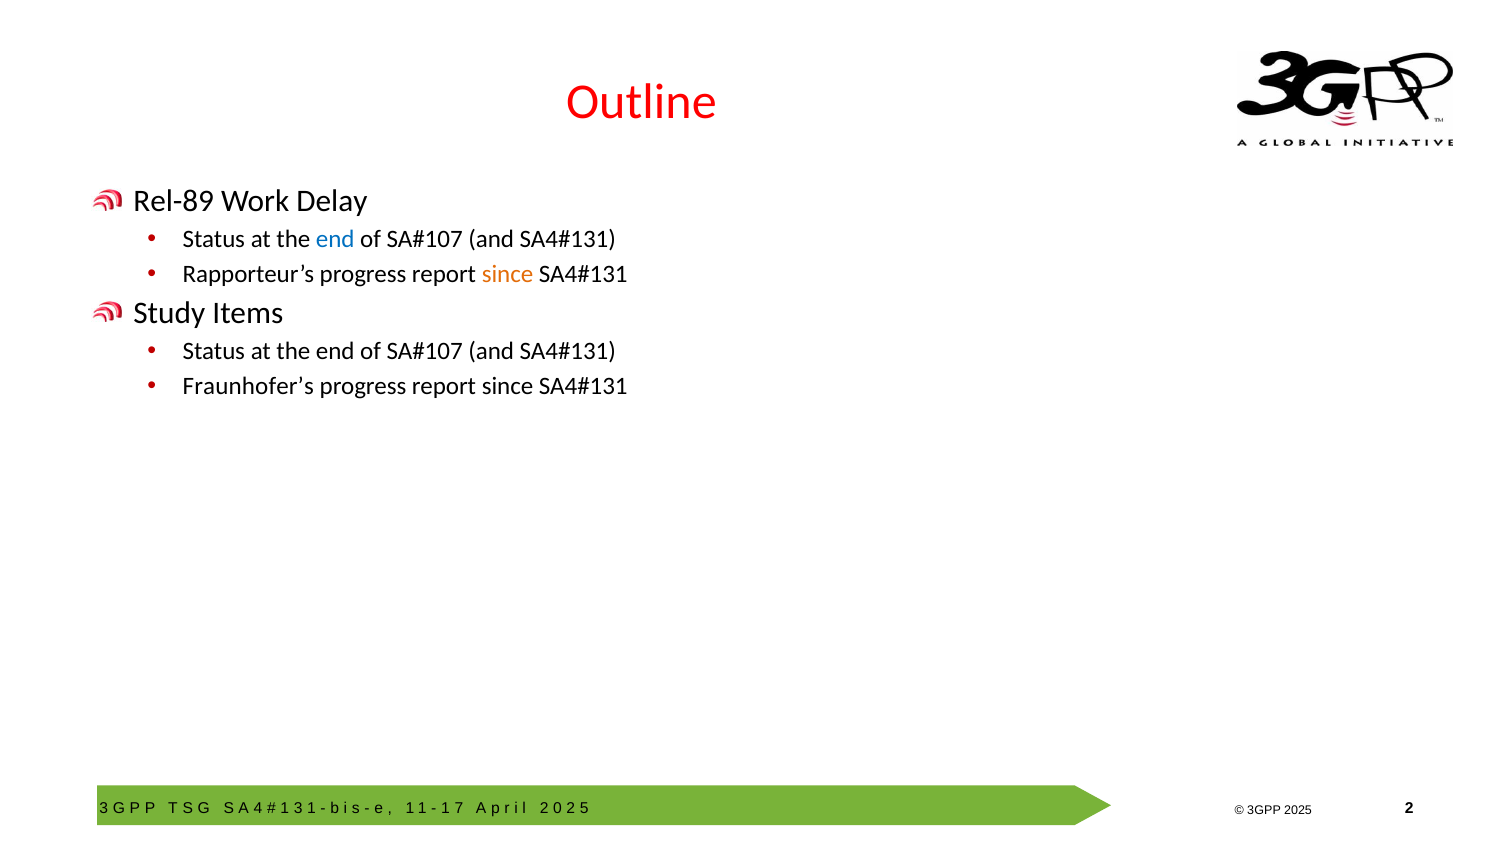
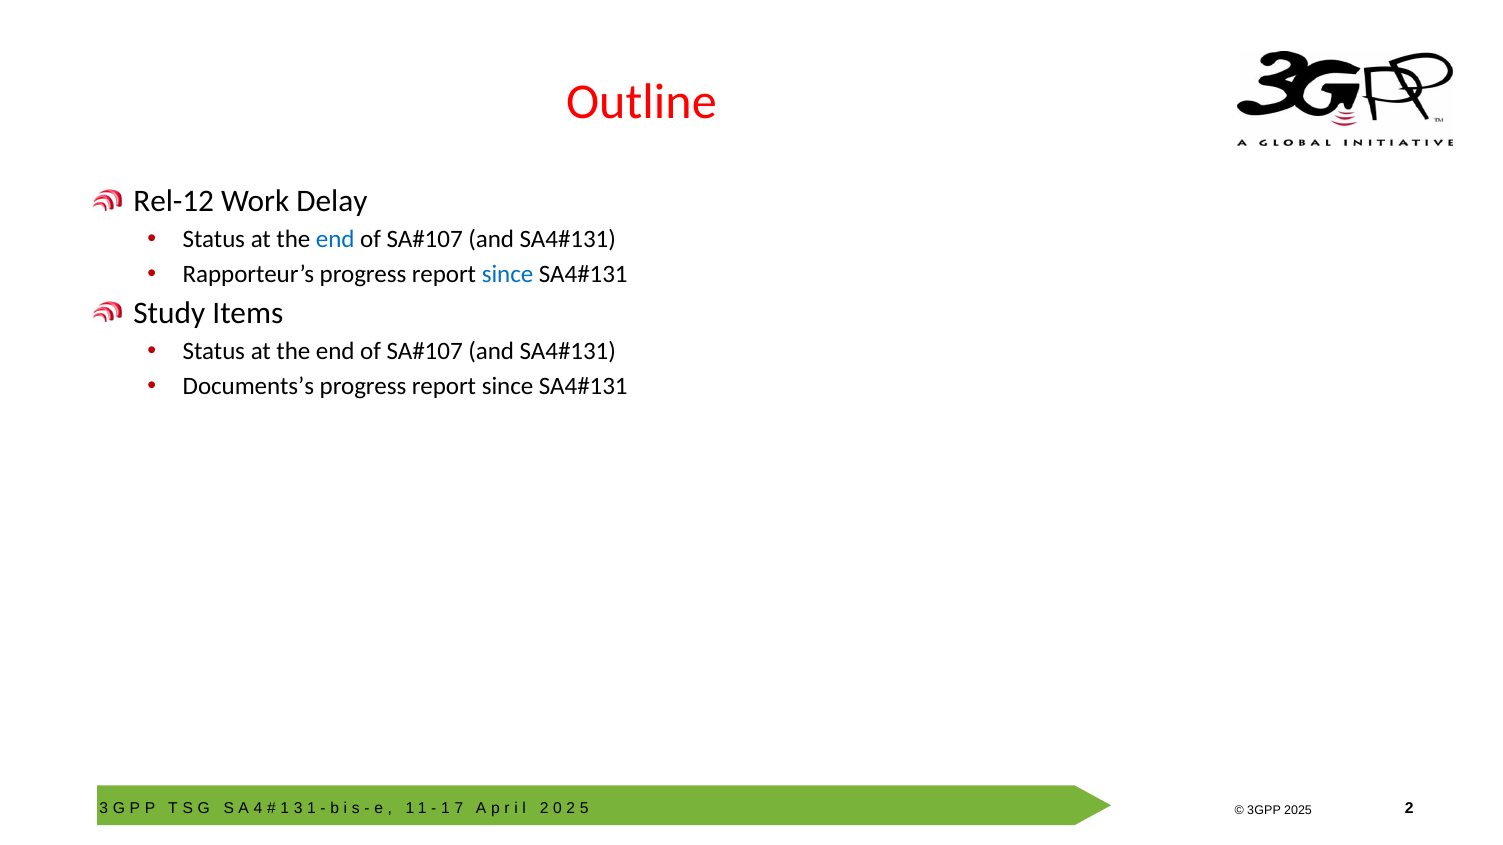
Rel-89: Rel-89 -> Rel-12
since at (508, 275) colour: orange -> blue
Fraunhofer’s: Fraunhofer’s -> Documents’s
